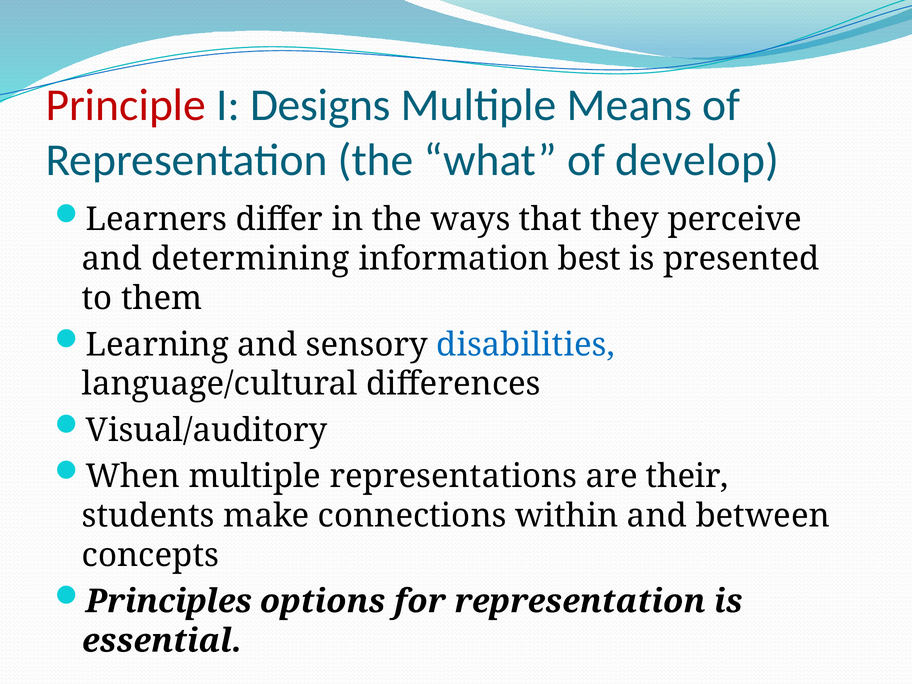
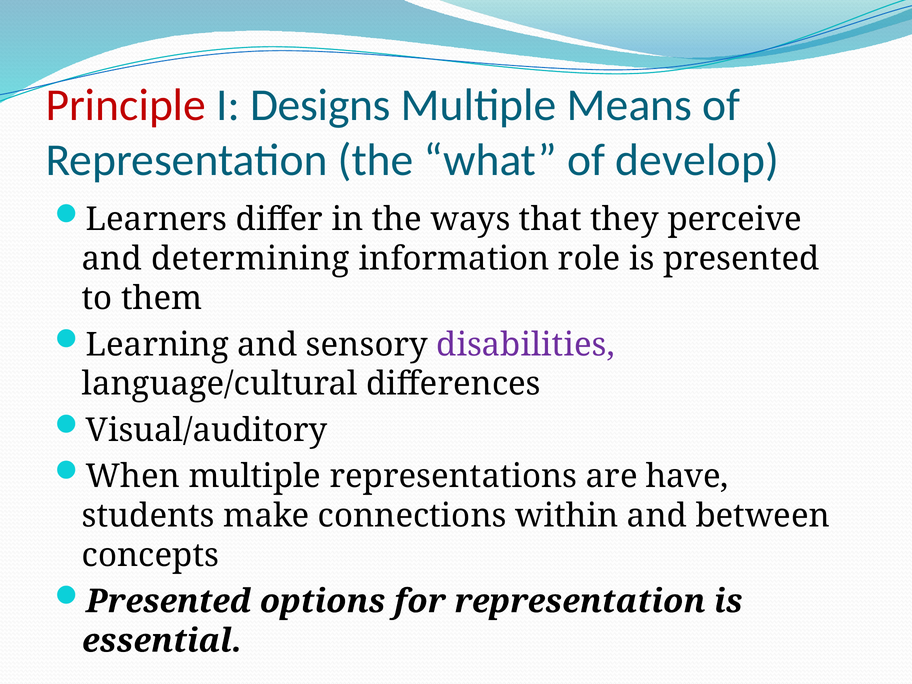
best: best -> role
disabilities colour: blue -> purple
their: their -> have
Principles at (169, 601): Principles -> Presented
